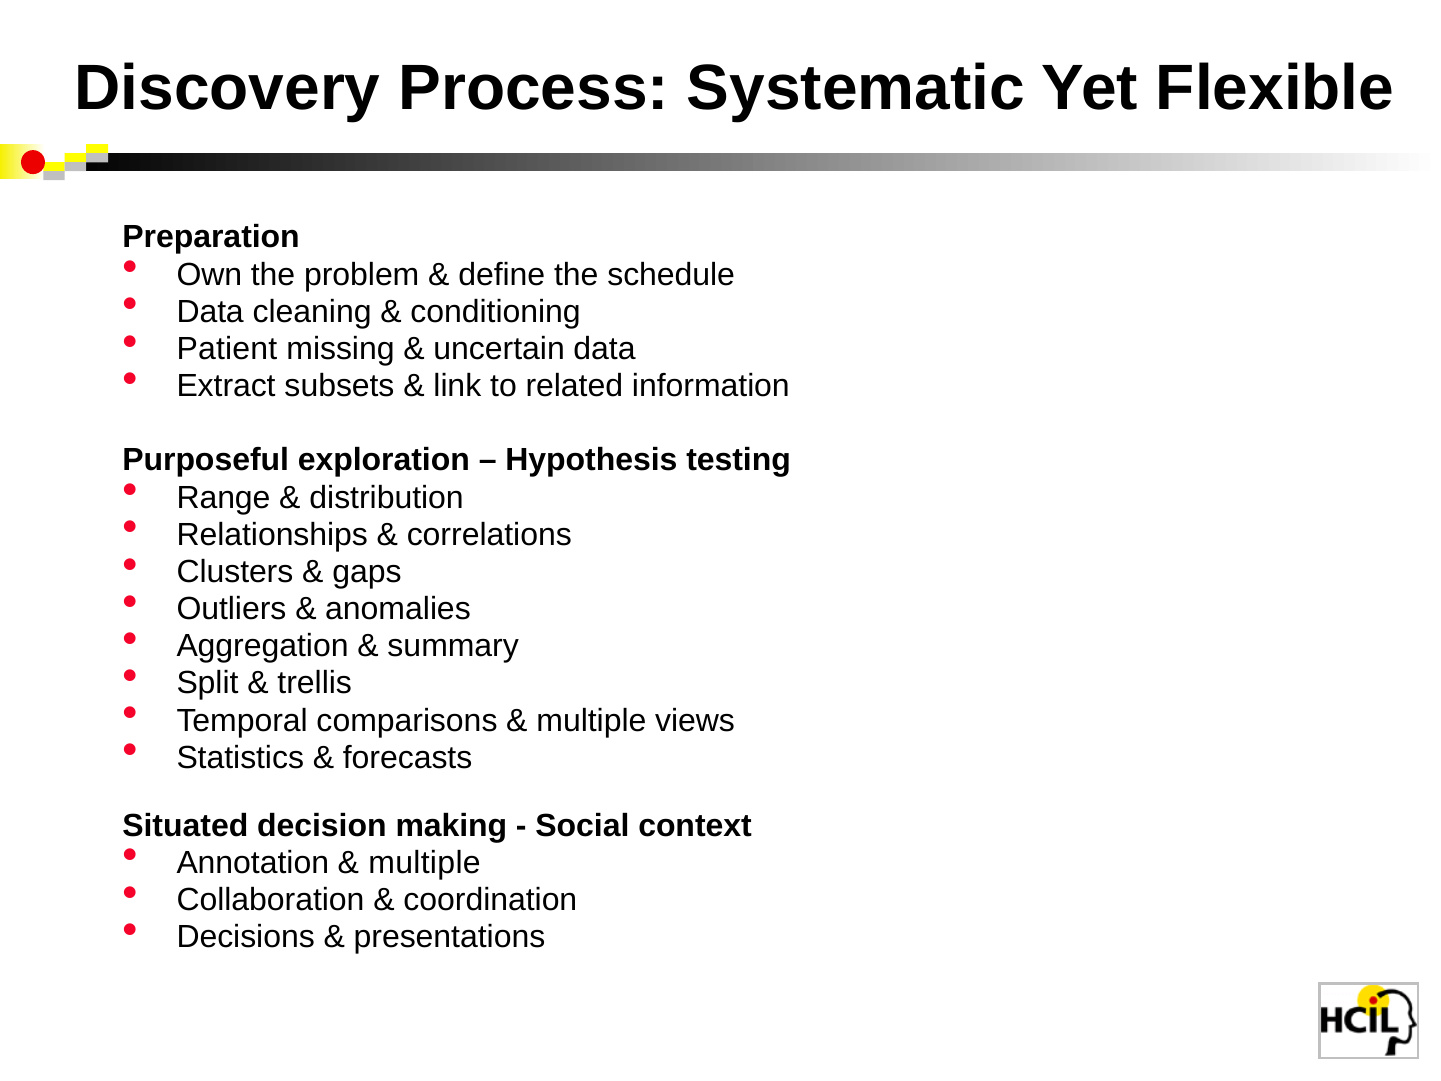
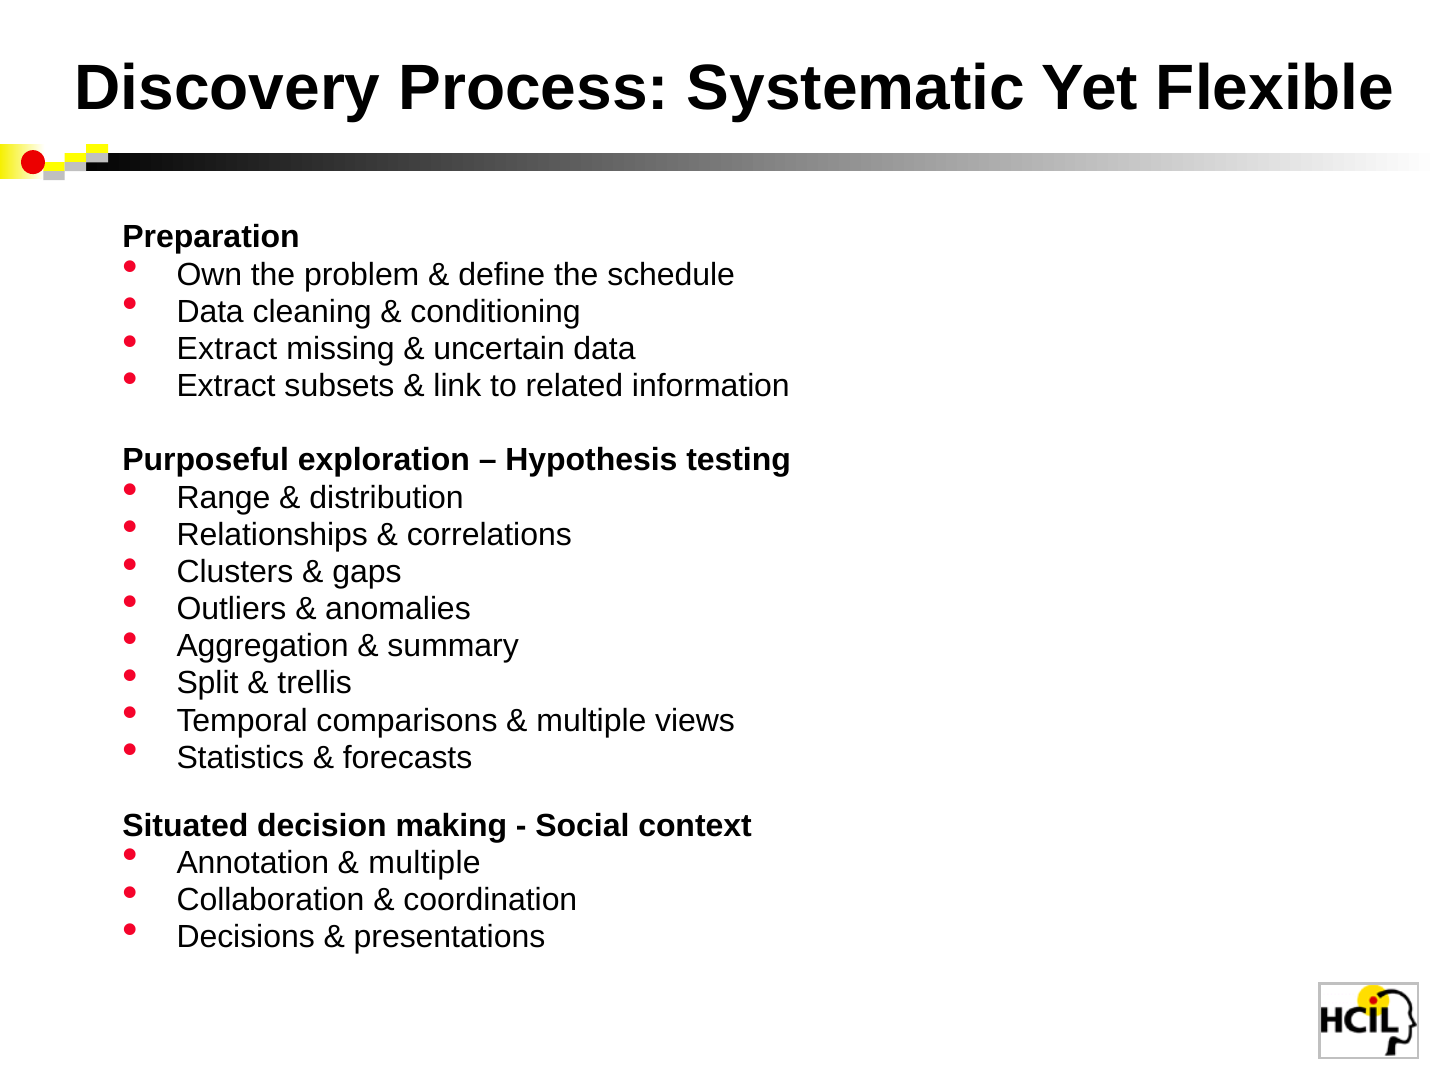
Patient at (227, 349): Patient -> Extract
